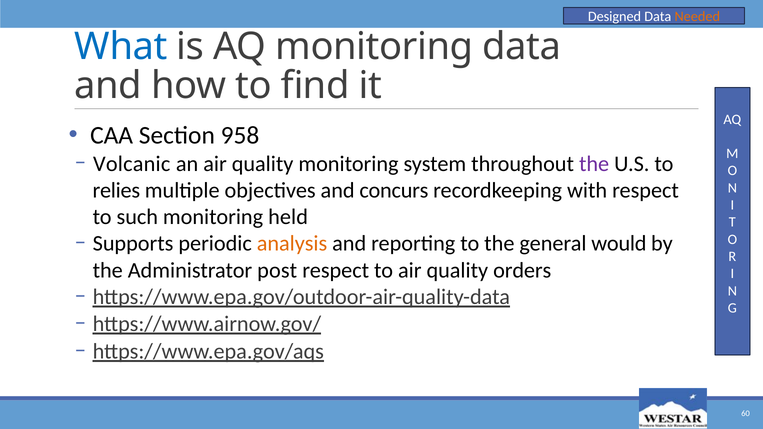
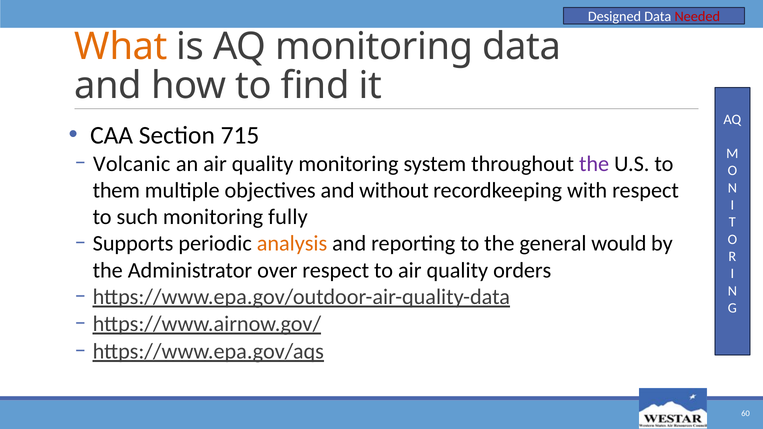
Needed colour: orange -> red
What colour: blue -> orange
958: 958 -> 715
relies: relies -> them
concurs: concurs -> without
held: held -> fully
post: post -> over
